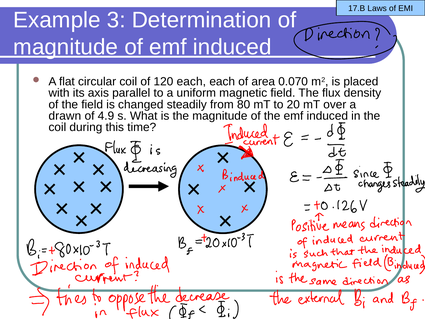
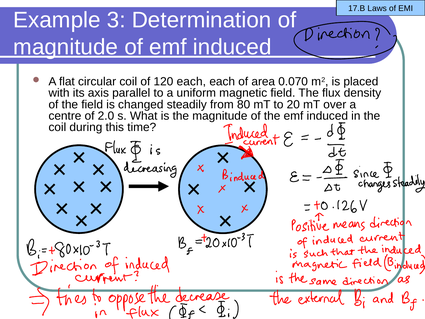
drawn: drawn -> centre
4.9: 4.9 -> 2.0
